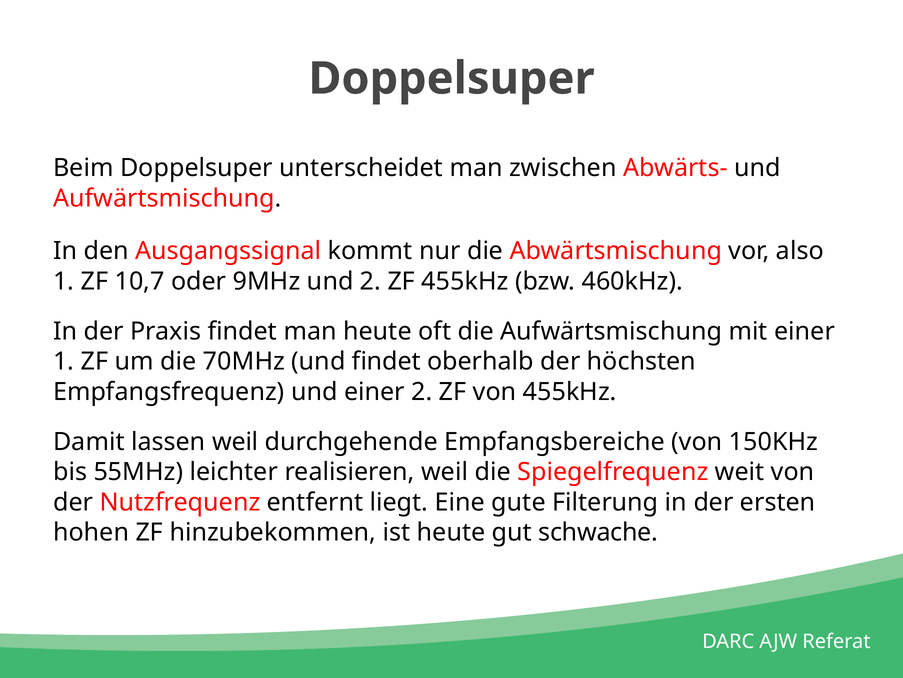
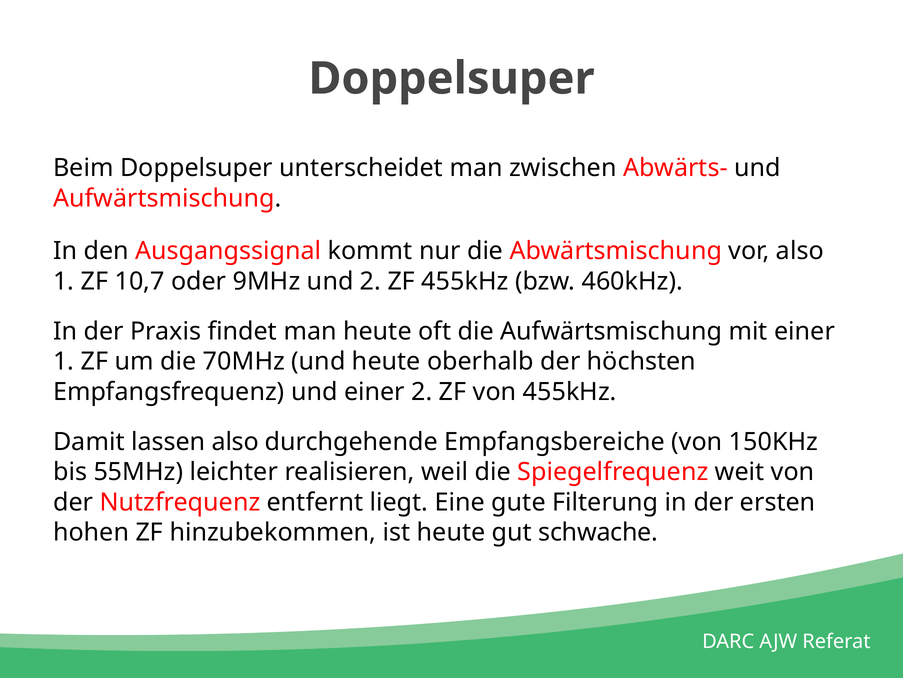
und findet: findet -> heute
lassen weil: weil -> also
